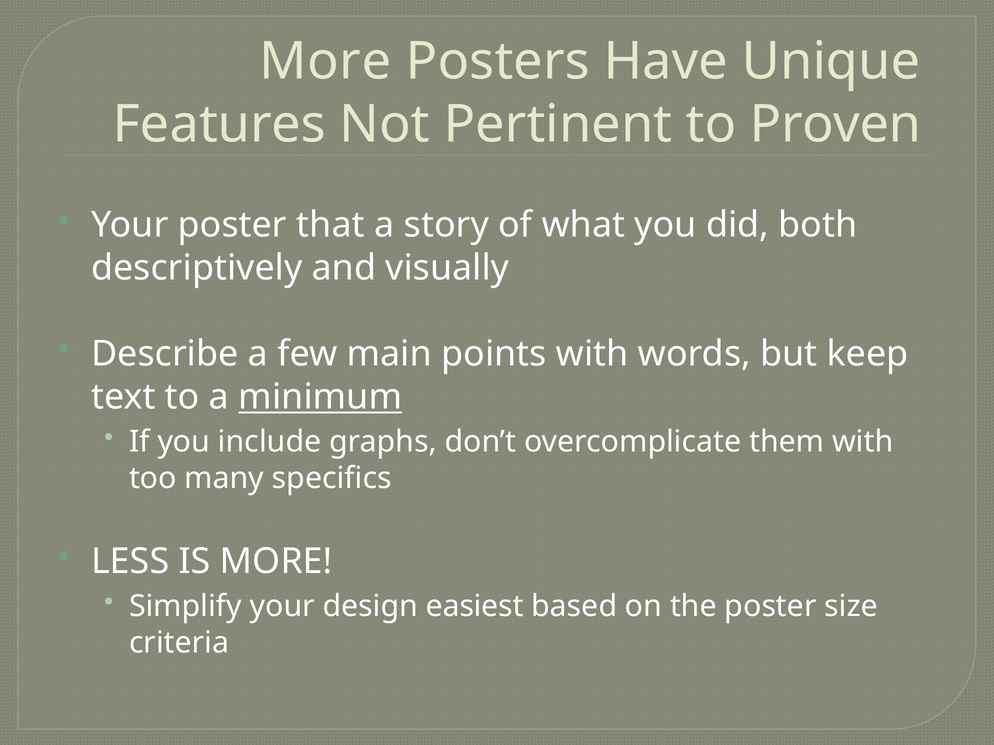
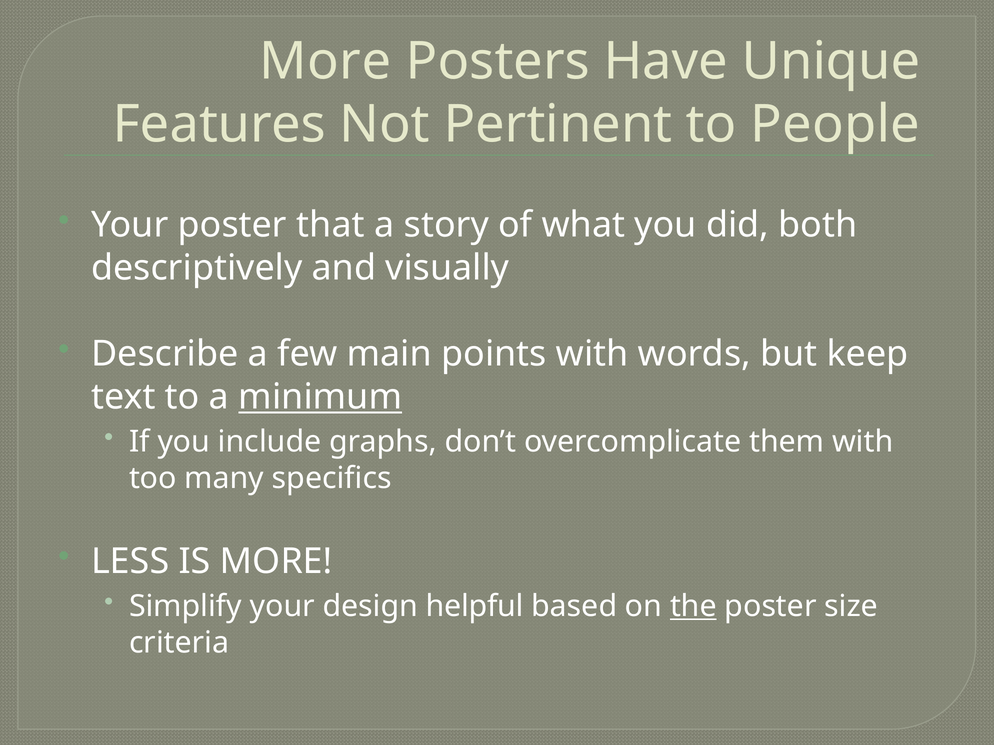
Proven: Proven -> People
easiest: easiest -> helpful
the underline: none -> present
